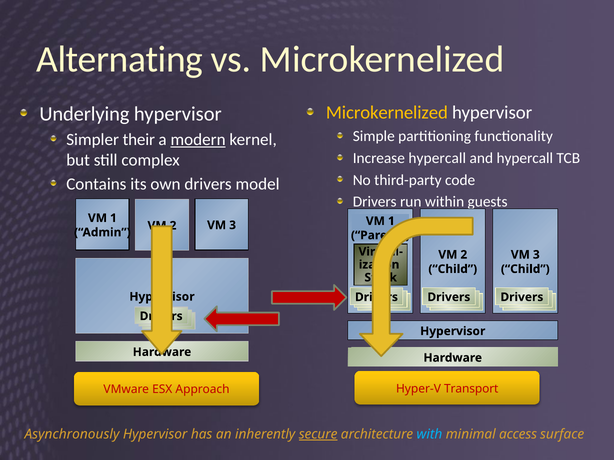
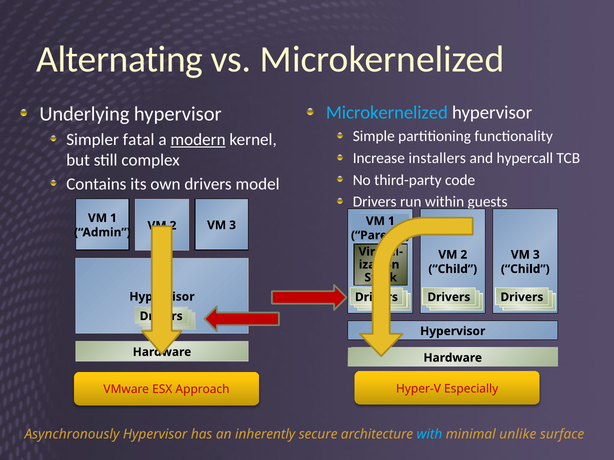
Microkernelized at (387, 113) colour: yellow -> light blue
their: their -> fatal
Increase hypercall: hypercall -> installers
Transport: Transport -> Especially
secure underline: present -> none
access: access -> unlike
